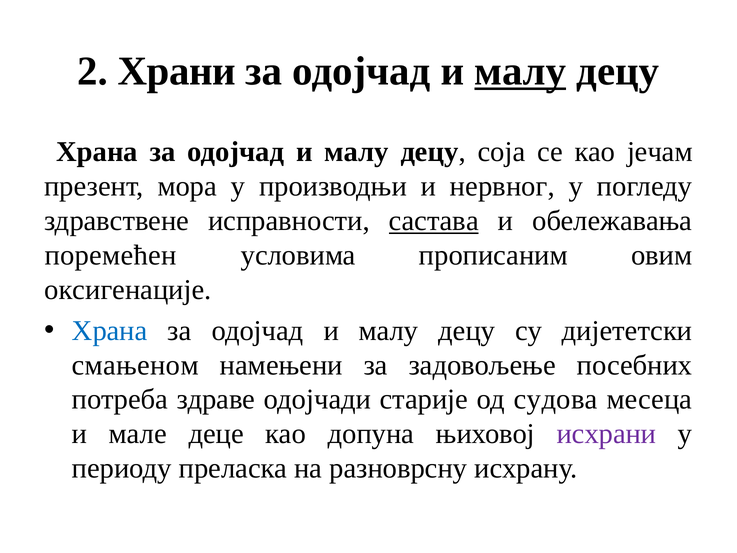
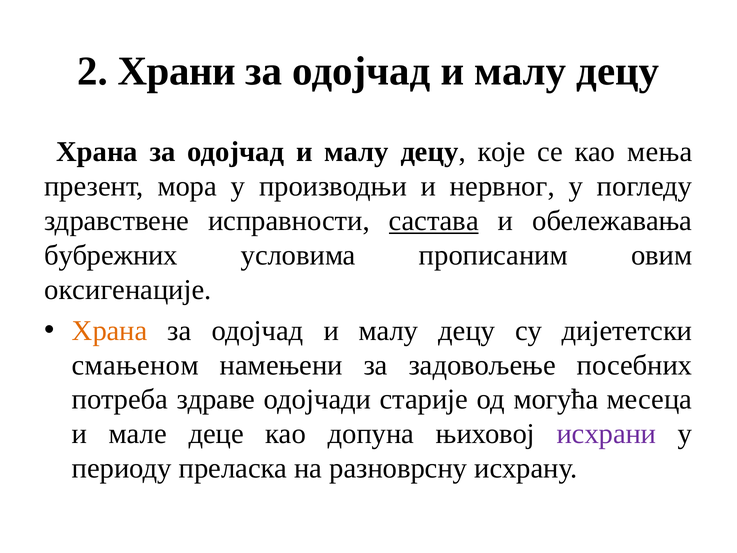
малу at (520, 71) underline: present -> none
соја: соја -> које
јечам: јечам -> мења
поремећен: поремећен -> бубрежних
Храна at (110, 330) colour: blue -> orange
судова: судова -> могућа
